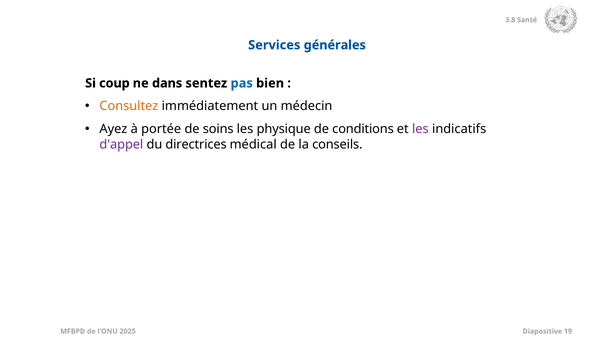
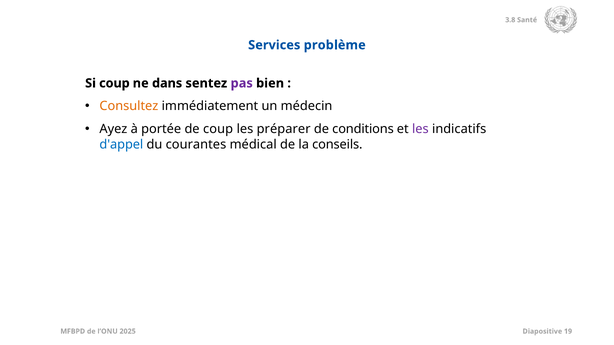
générales: générales -> problème
pas colour: blue -> purple
de soins: soins -> coup
physique: physique -> préparer
d'appel colour: purple -> blue
directrices: directrices -> courantes
